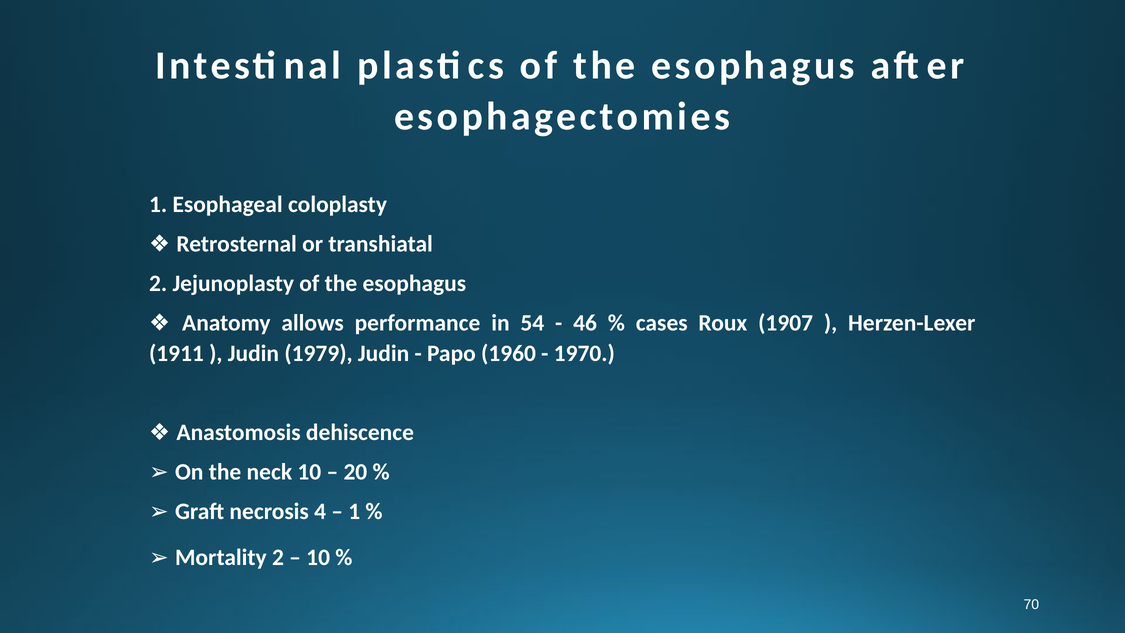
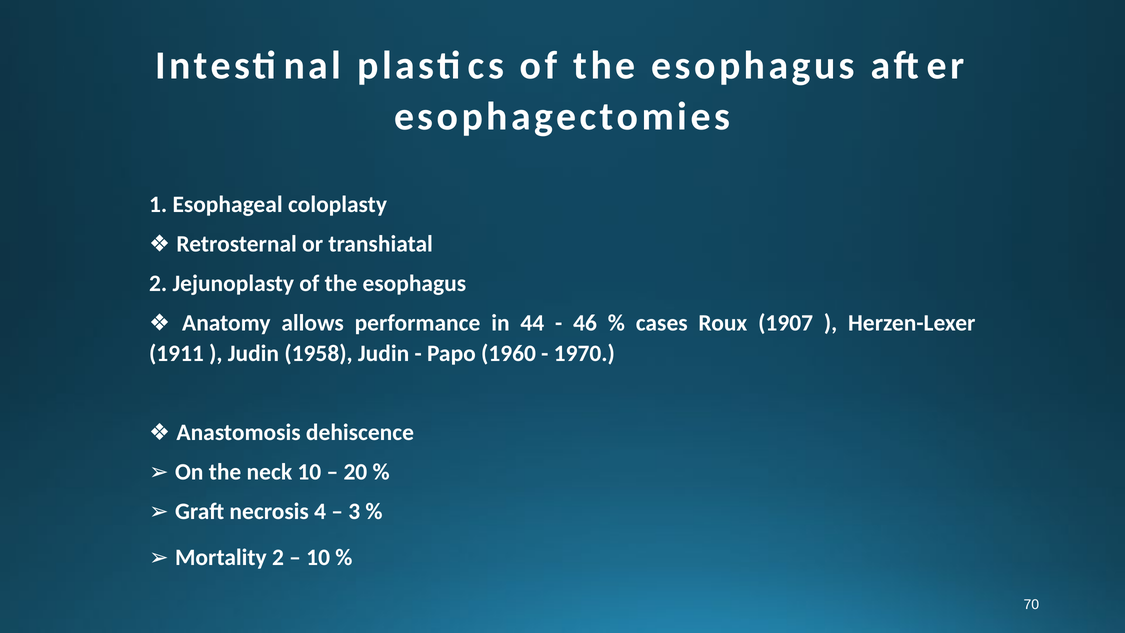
54: 54 -> 44
1979: 1979 -> 1958
1 at (354, 511): 1 -> 3
